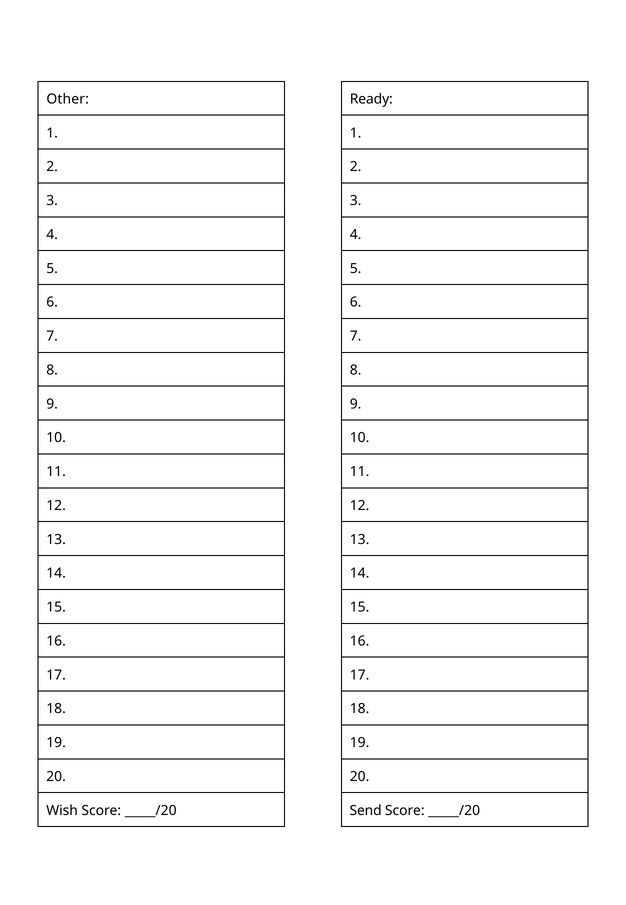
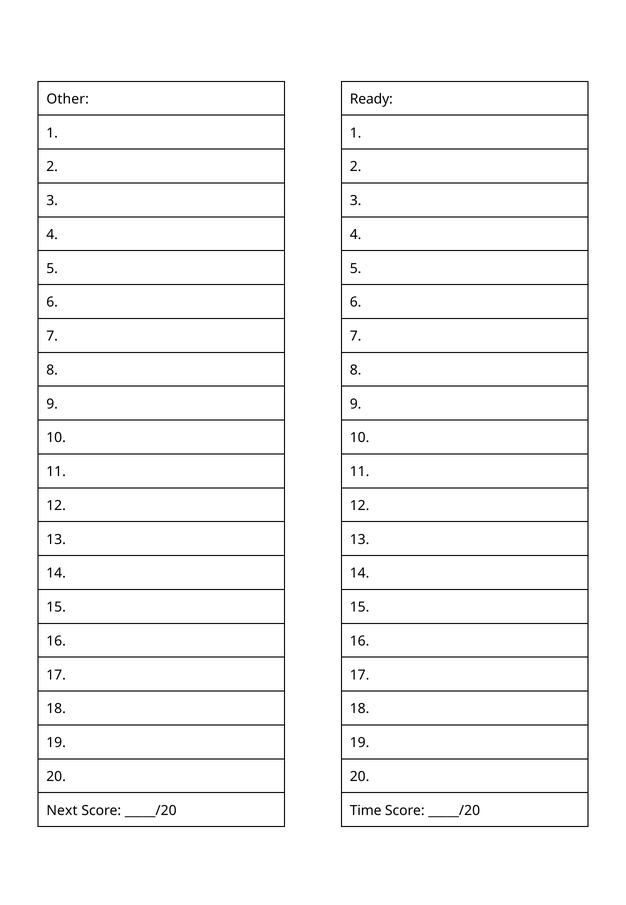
Wish: Wish -> Next
Send: Send -> Time
